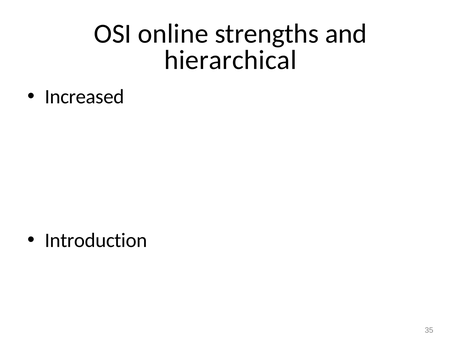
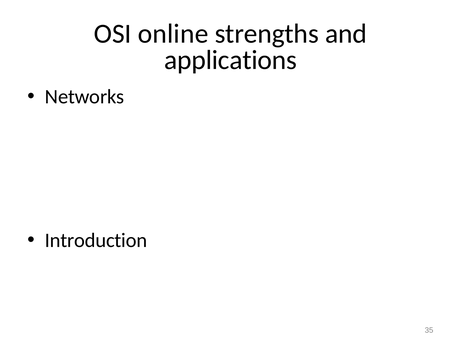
hierarchical: hierarchical -> applications
Increased: Increased -> Networks
